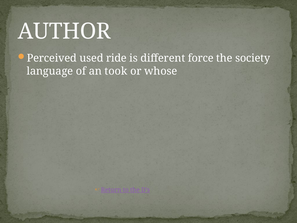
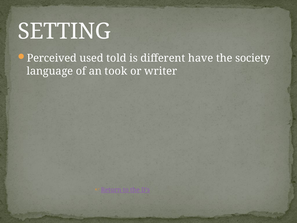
AUTHOR: AUTHOR -> SETTING
ride: ride -> told
force: force -> have
whose: whose -> writer
